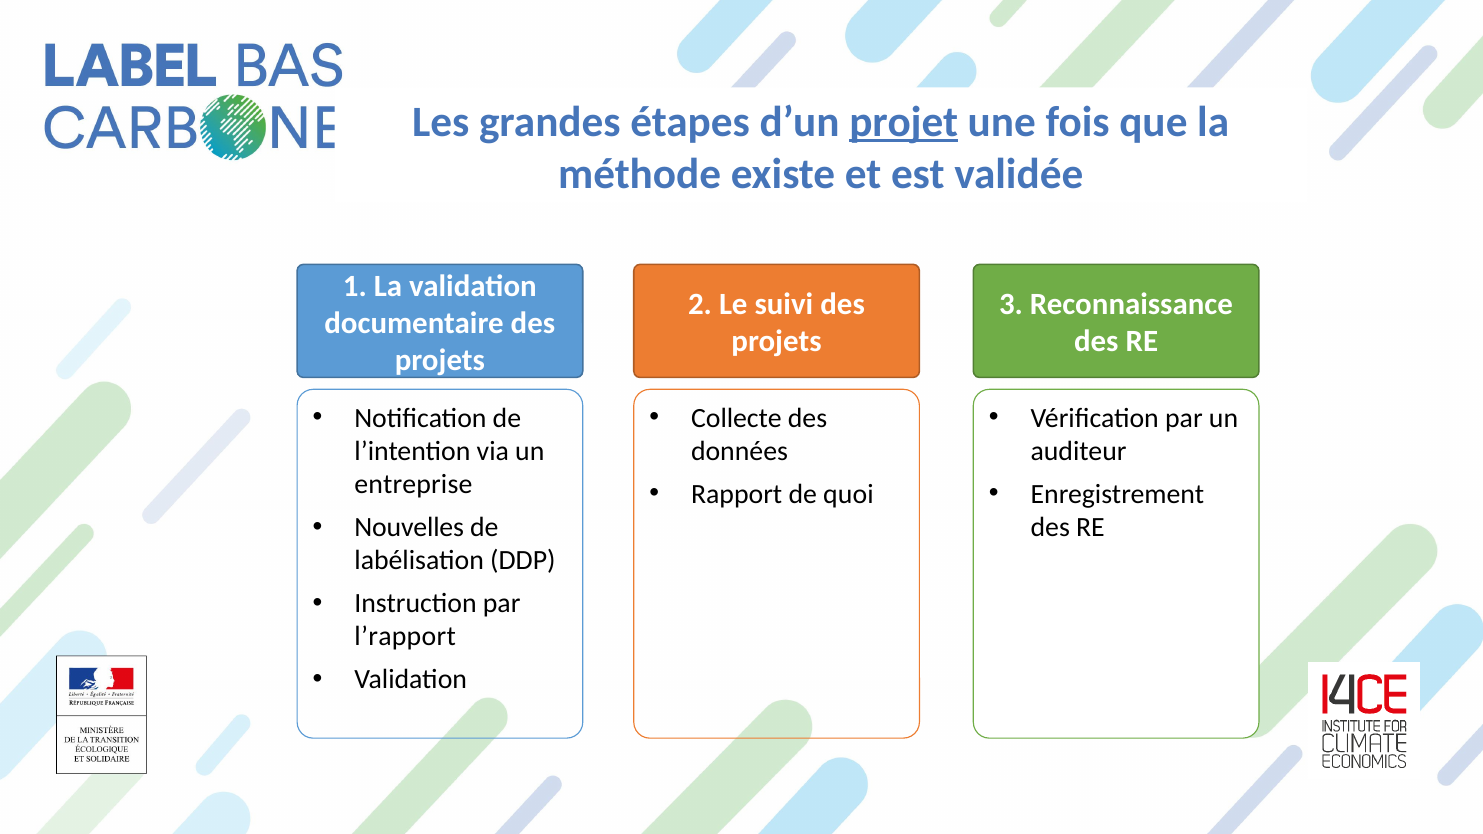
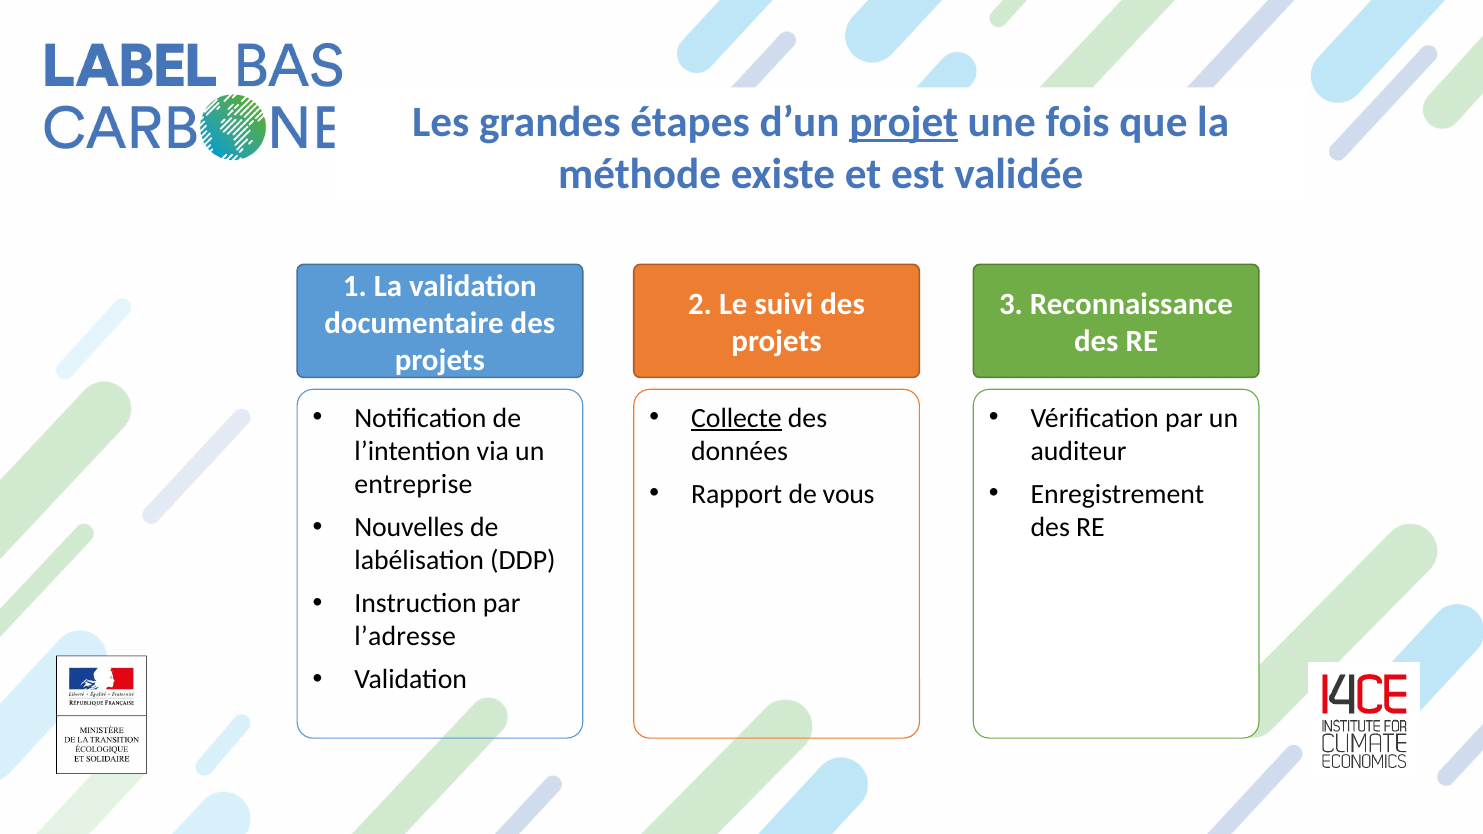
Collecte underline: none -> present
quoi: quoi -> vous
l’rapport: l’rapport -> l’adresse
